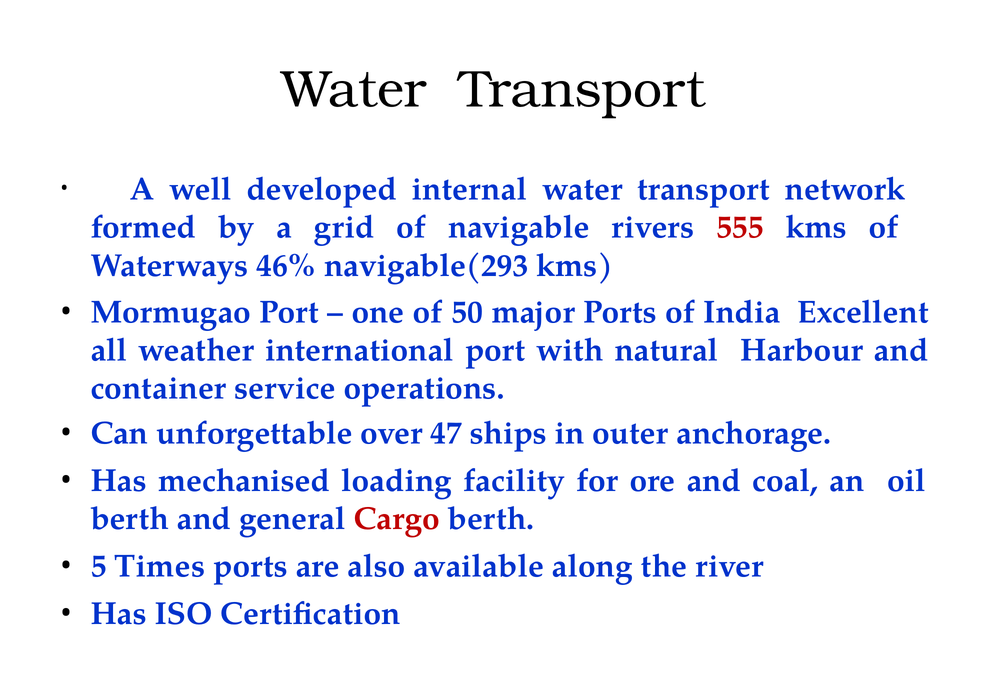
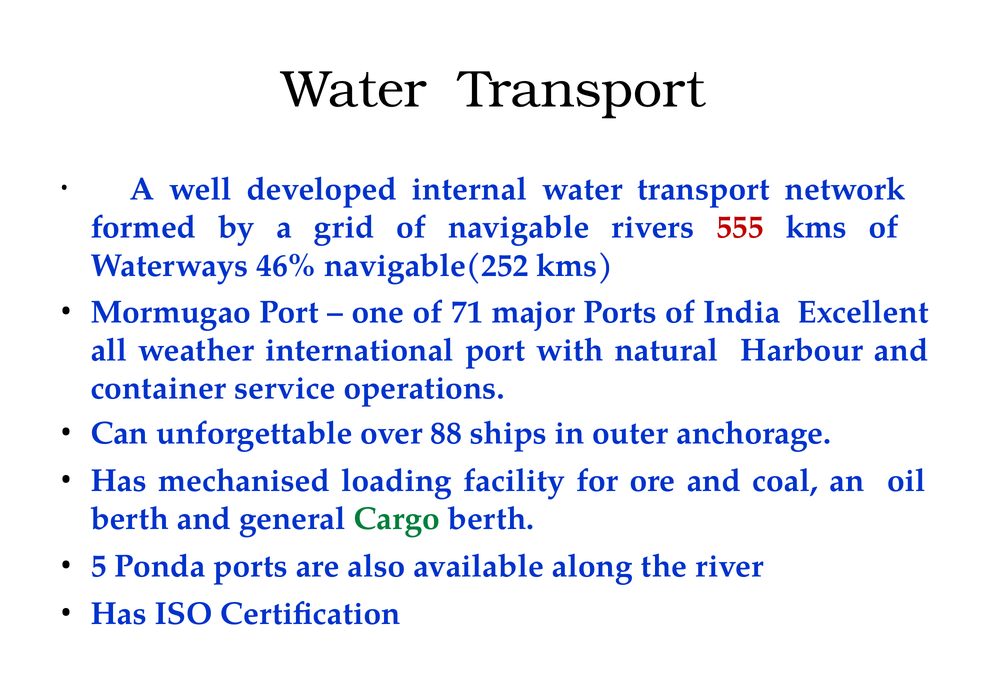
navigable(293: navigable(293 -> navigable(252
50: 50 -> 71
47: 47 -> 88
Cargo colour: red -> green
Times: Times -> Ponda
